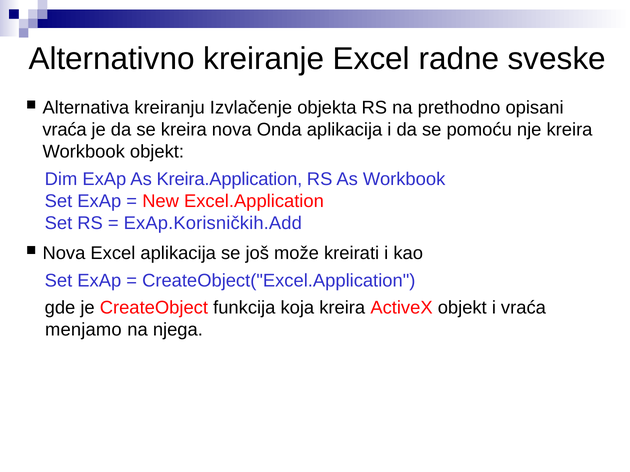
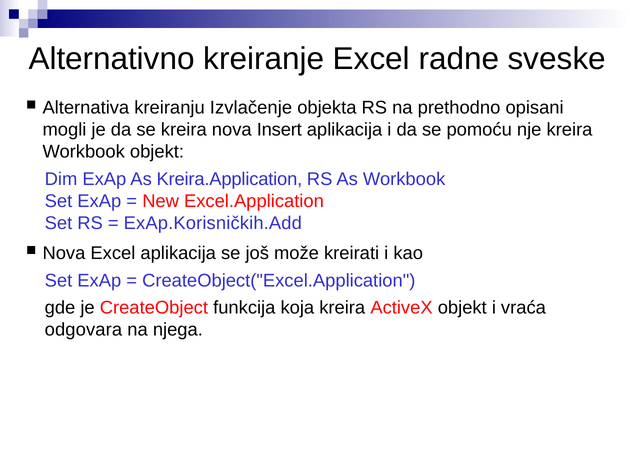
vraća at (65, 130): vraća -> mogli
Onda: Onda -> Insert
menjamo: menjamo -> odgovara
